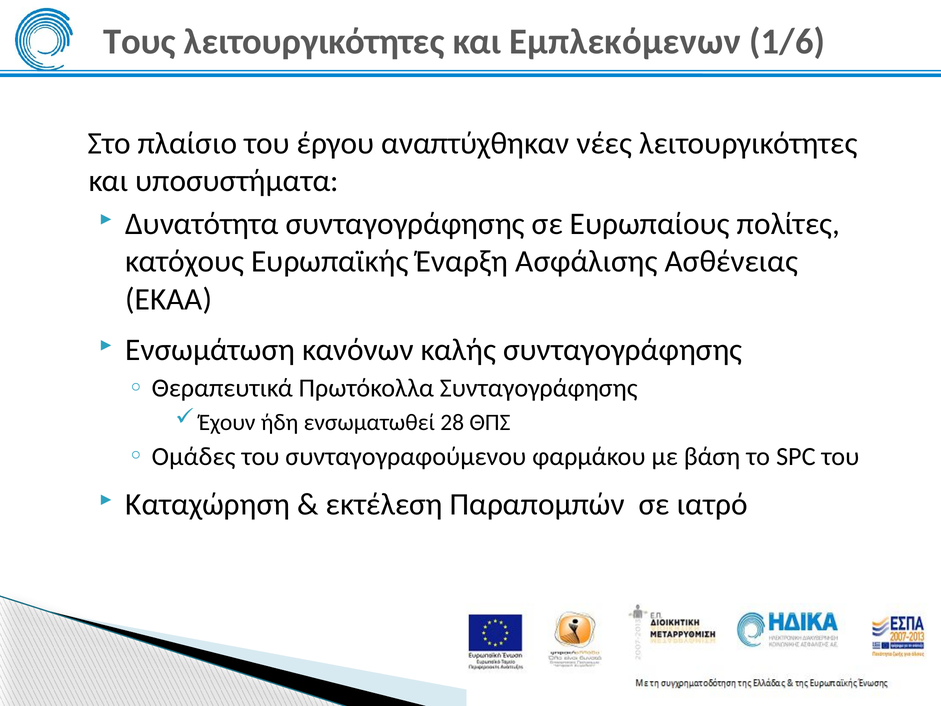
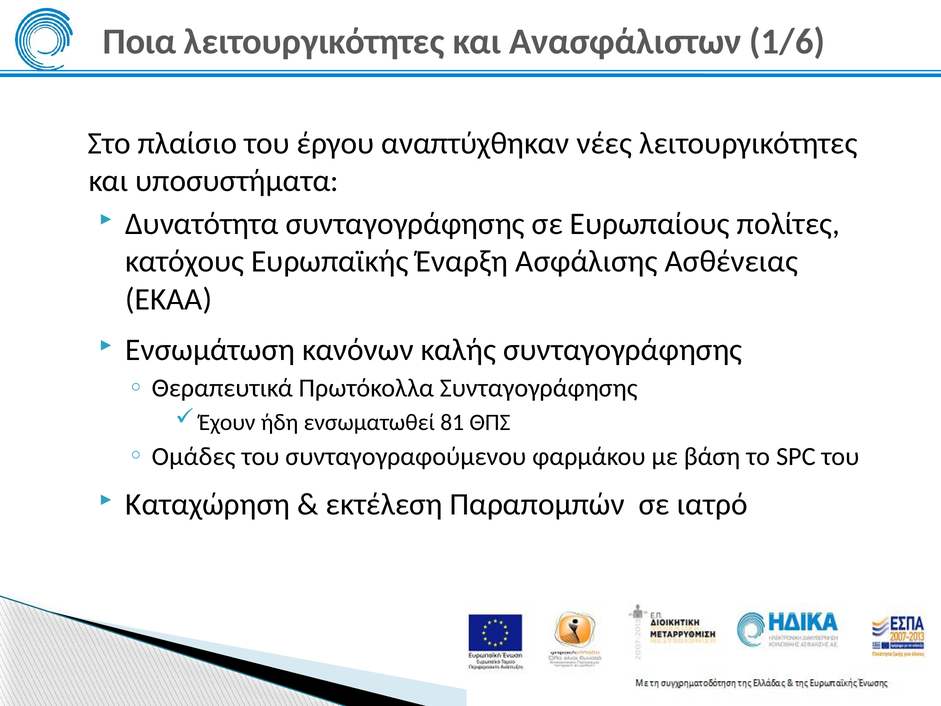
Τους: Τους -> Ποια
Εμπλεκόμενων: Εμπλεκόμενων -> Ανασφάλιστων
28: 28 -> 81
